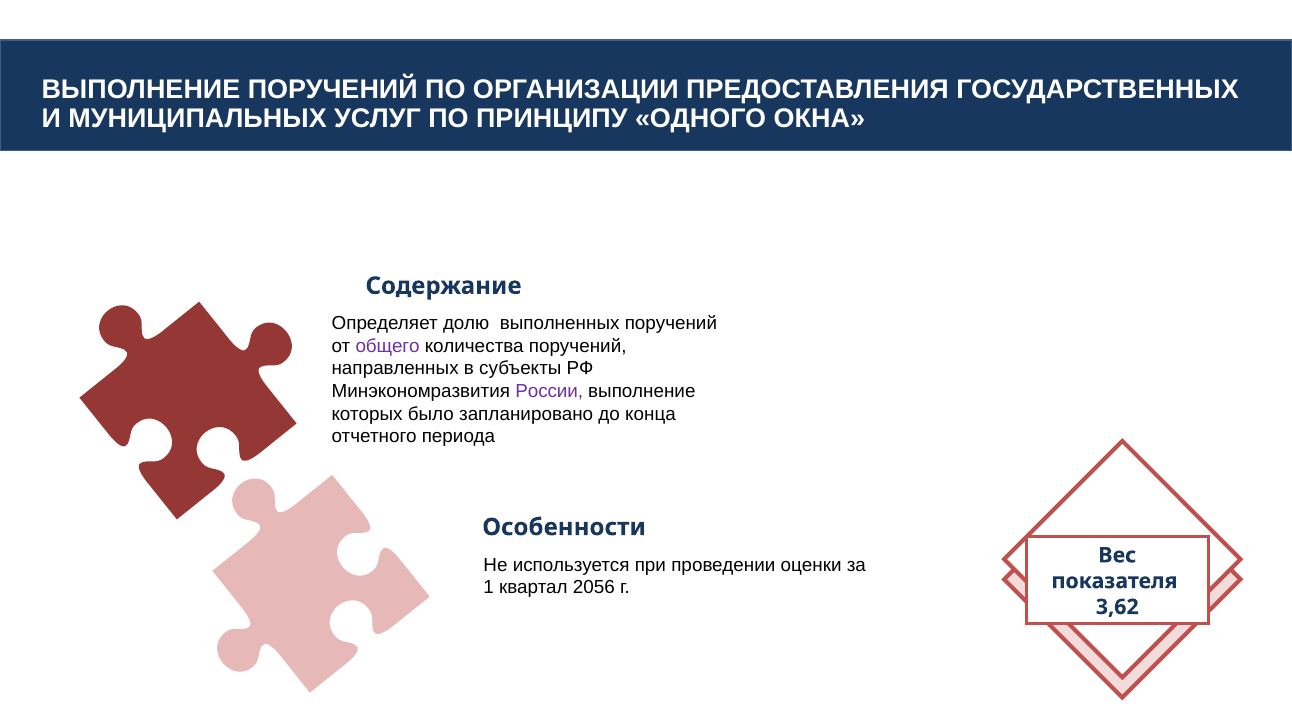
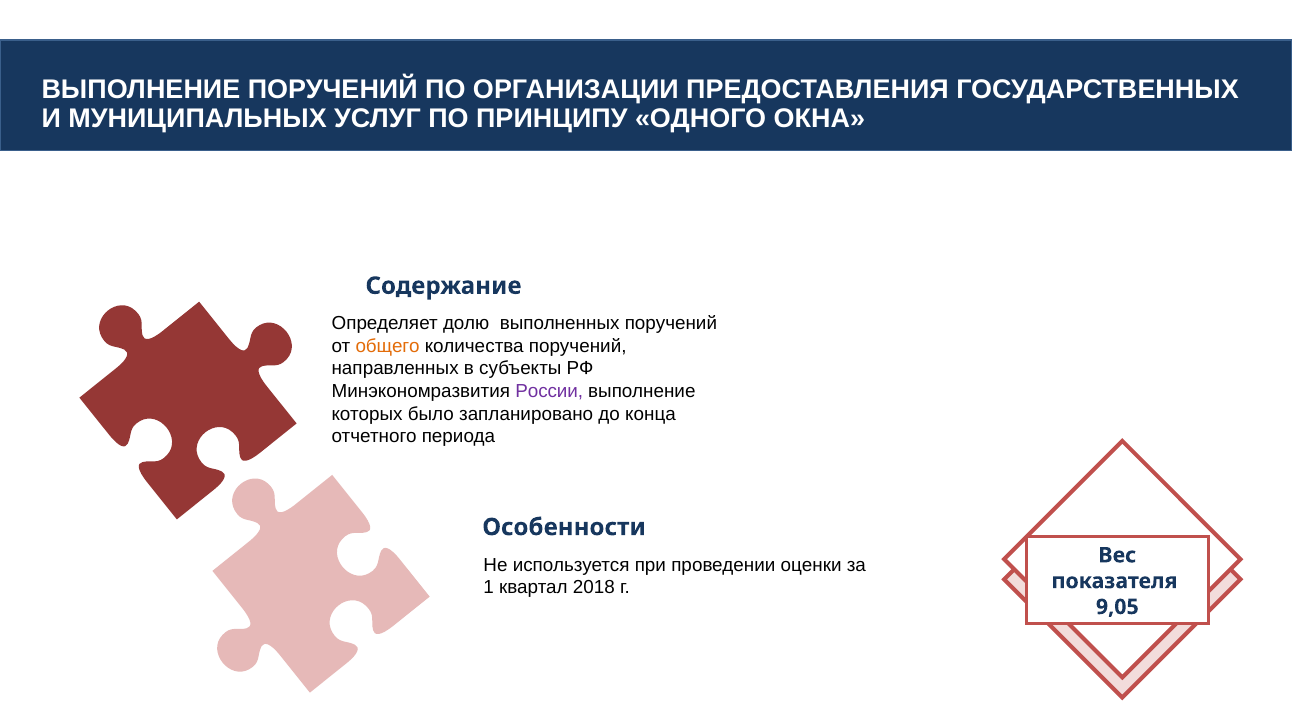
общего colour: purple -> orange
2056: 2056 -> 2018
3,62: 3,62 -> 9,05
